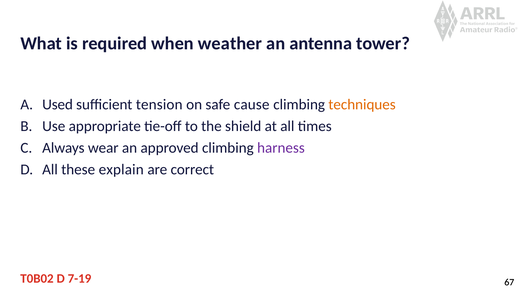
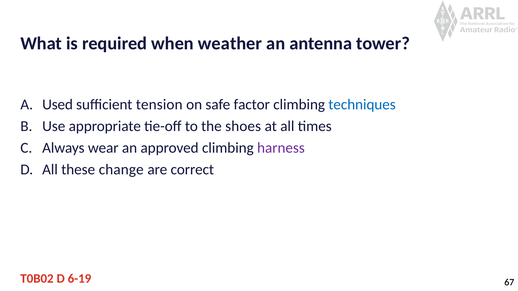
cause: cause -> factor
techniques colour: orange -> blue
shield: shield -> shoes
explain: explain -> change
7-19: 7-19 -> 6-19
